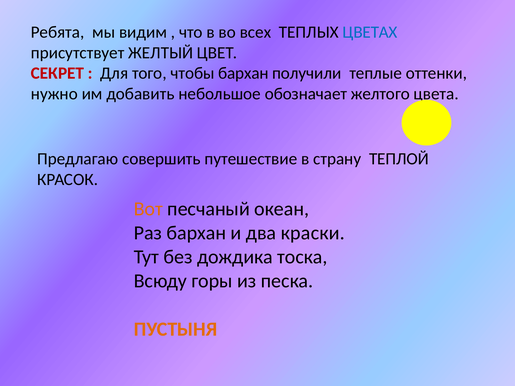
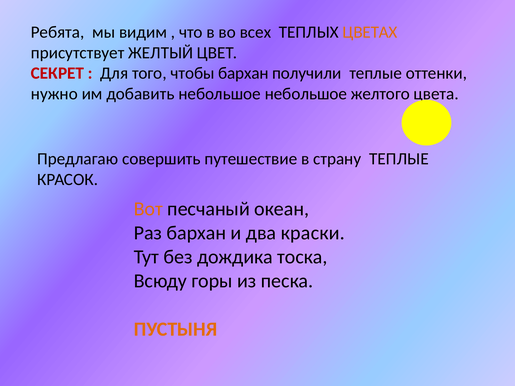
ЦВЕТАХ colour: blue -> orange
небольшое обозначает: обозначает -> небольшое
страну ТЕПЛОЙ: ТЕПЛОЙ -> ТЕПЛЫЕ
